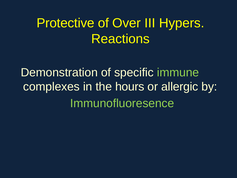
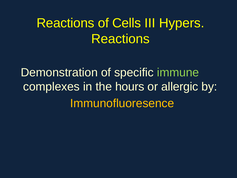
Protective at (65, 23): Protective -> Reactions
Over: Over -> Cells
Immunofluoresence colour: light green -> yellow
